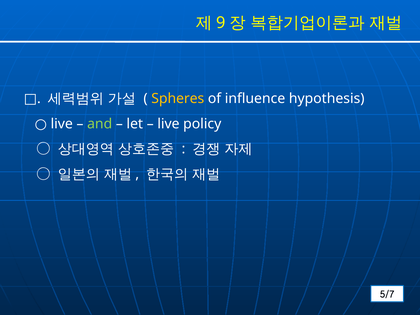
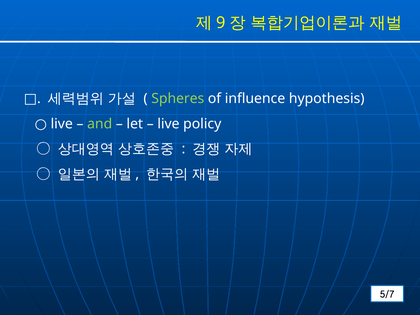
Spheres colour: yellow -> light green
